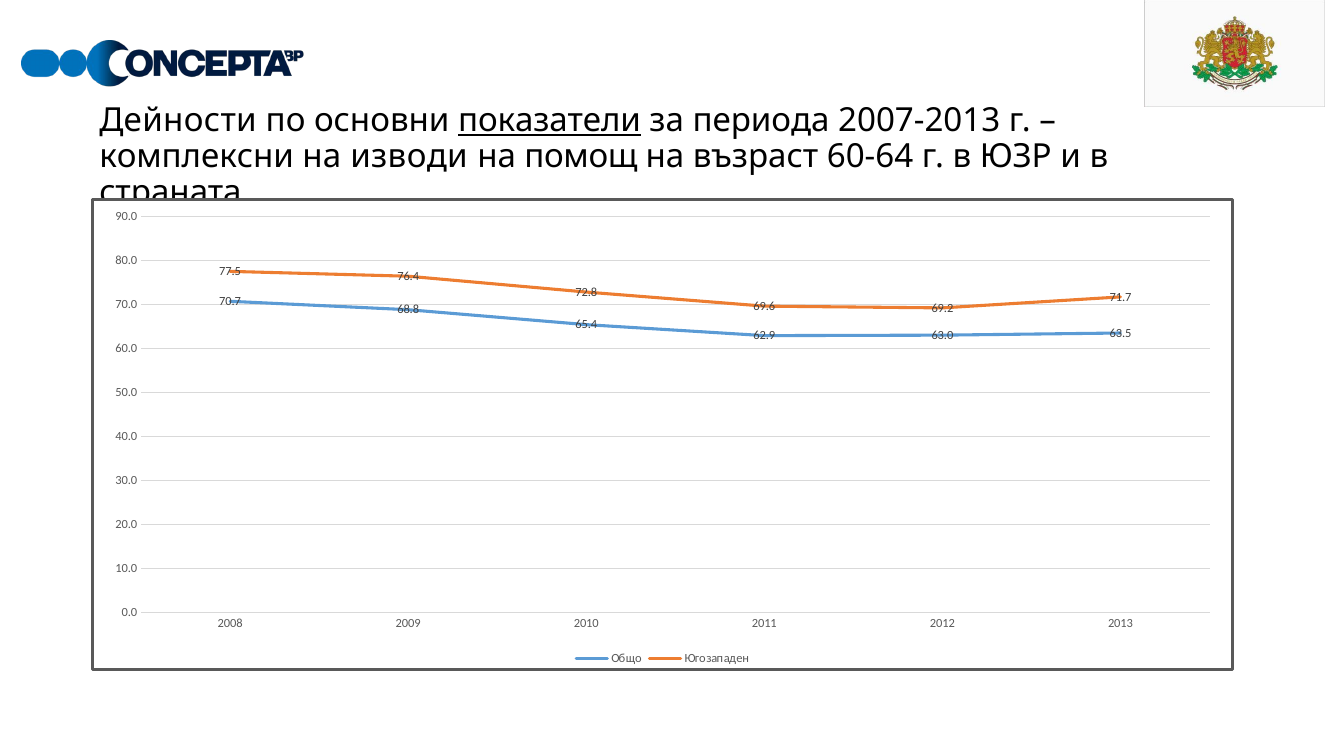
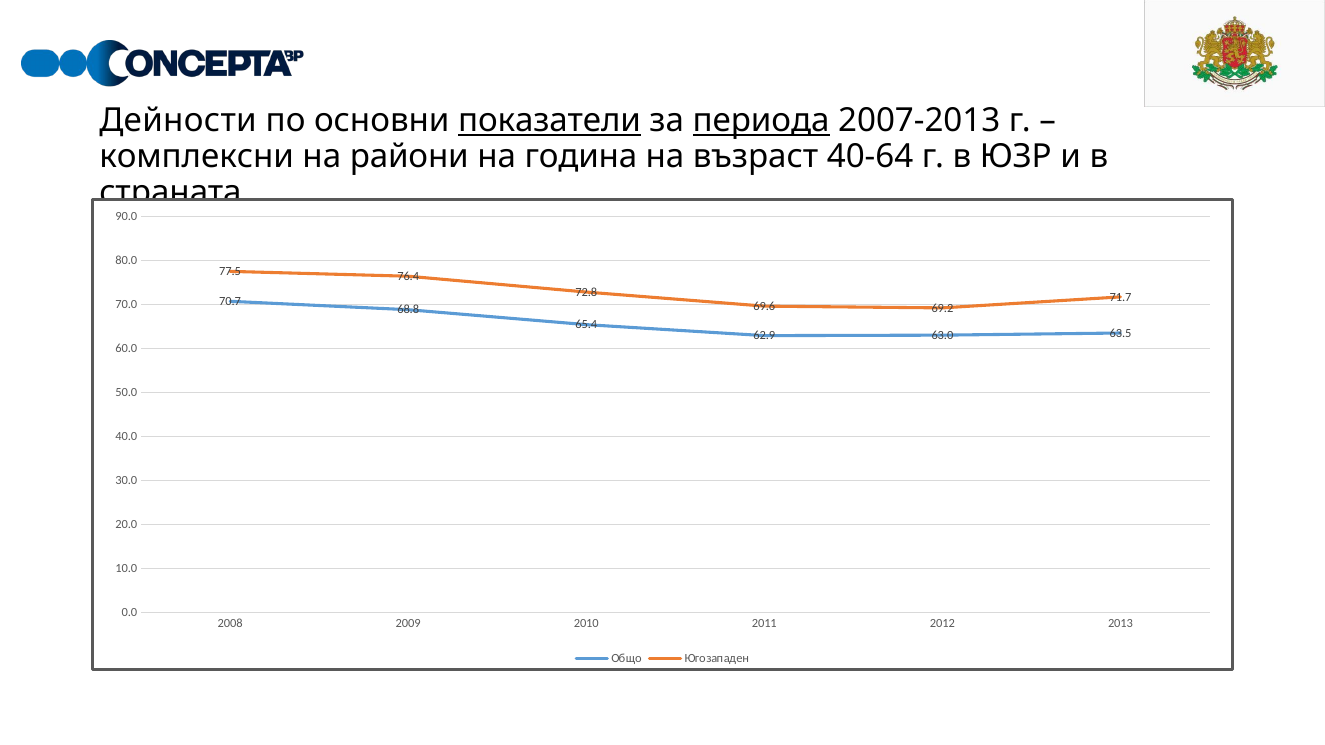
периода underline: none -> present
изводи: изводи -> райони
помощ: помощ -> година
60-64: 60-64 -> 40-64
